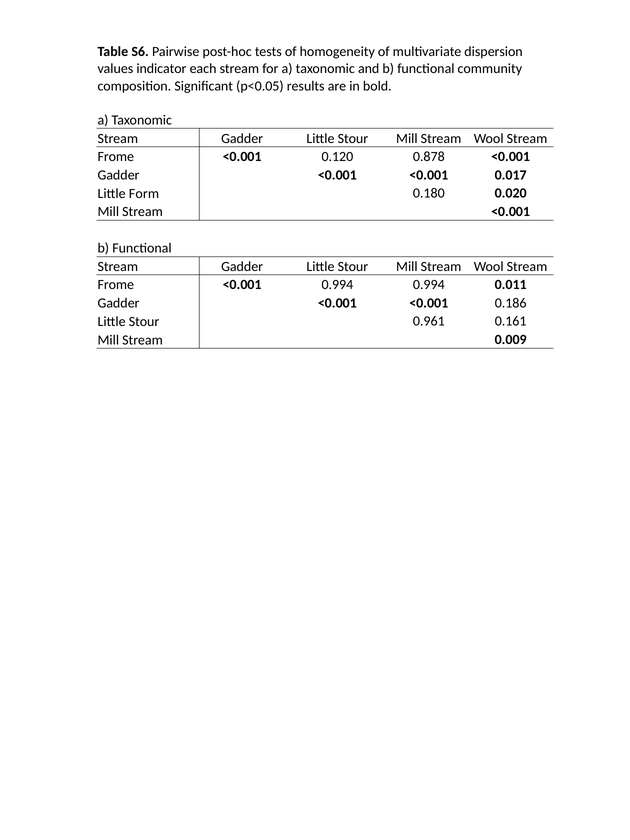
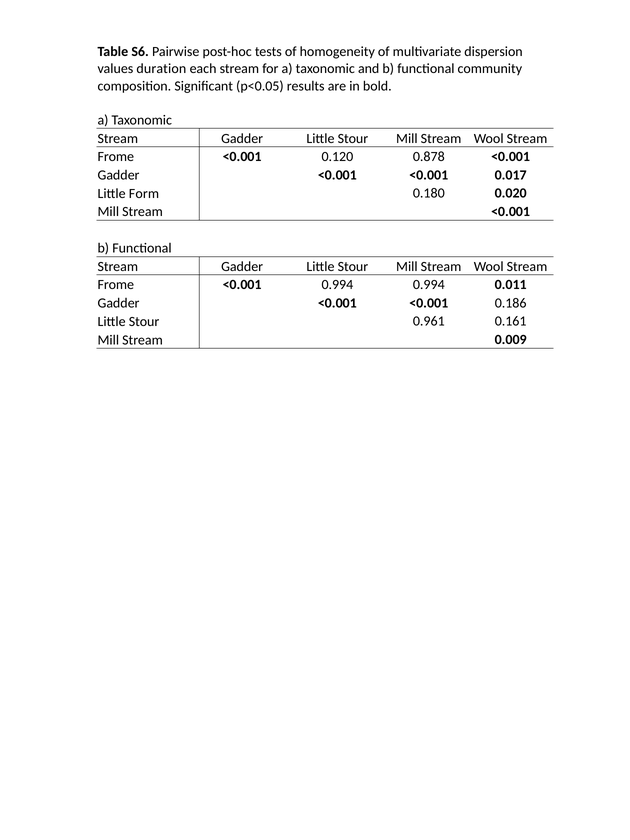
indicator: indicator -> duration
